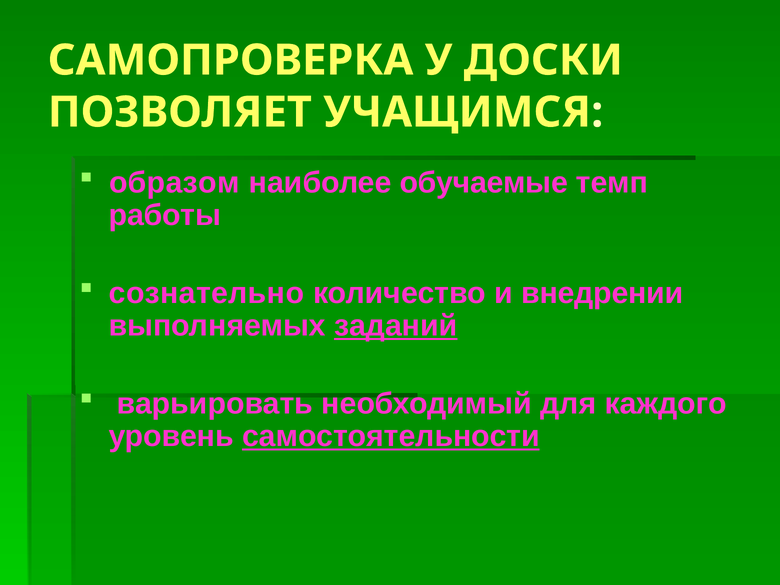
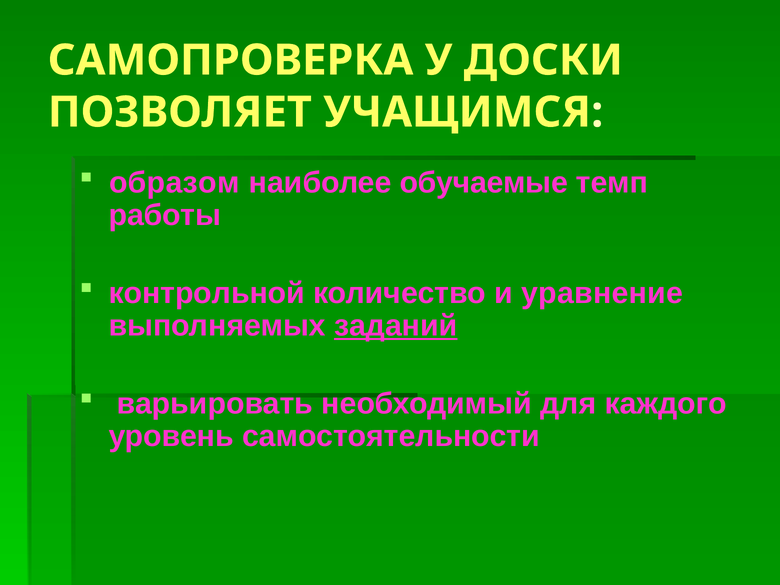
сознательно: сознательно -> контрольной
внедрении: внедрении -> уравнение
самостоятельности underline: present -> none
